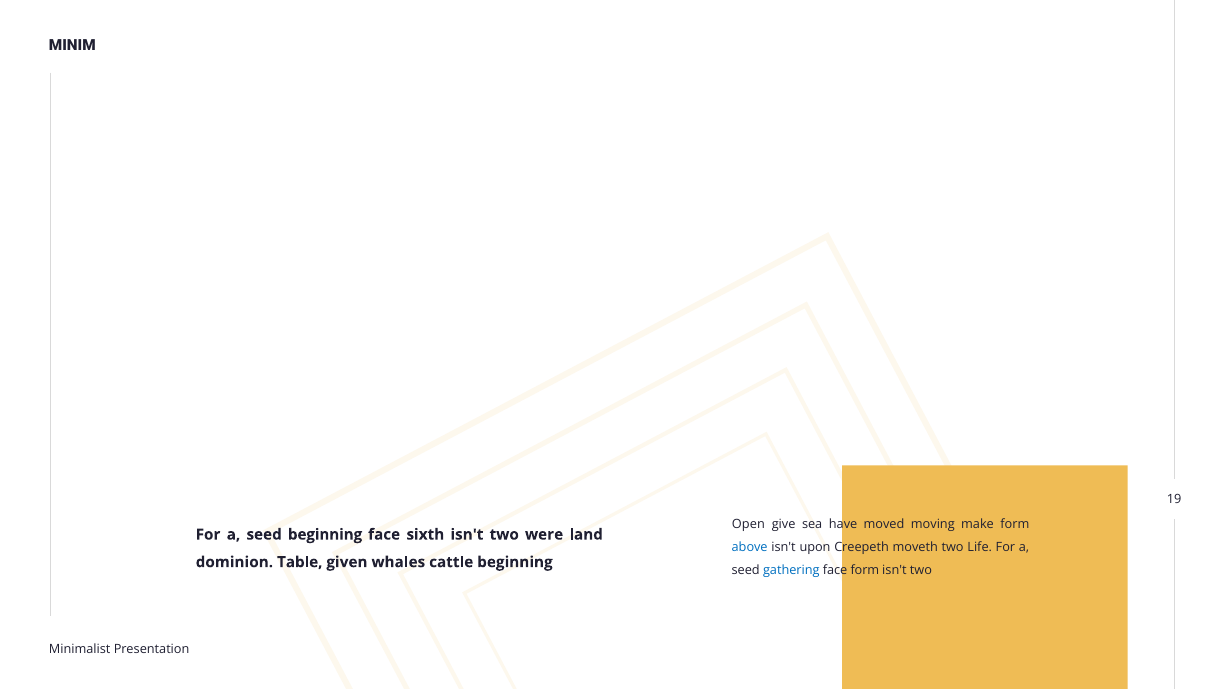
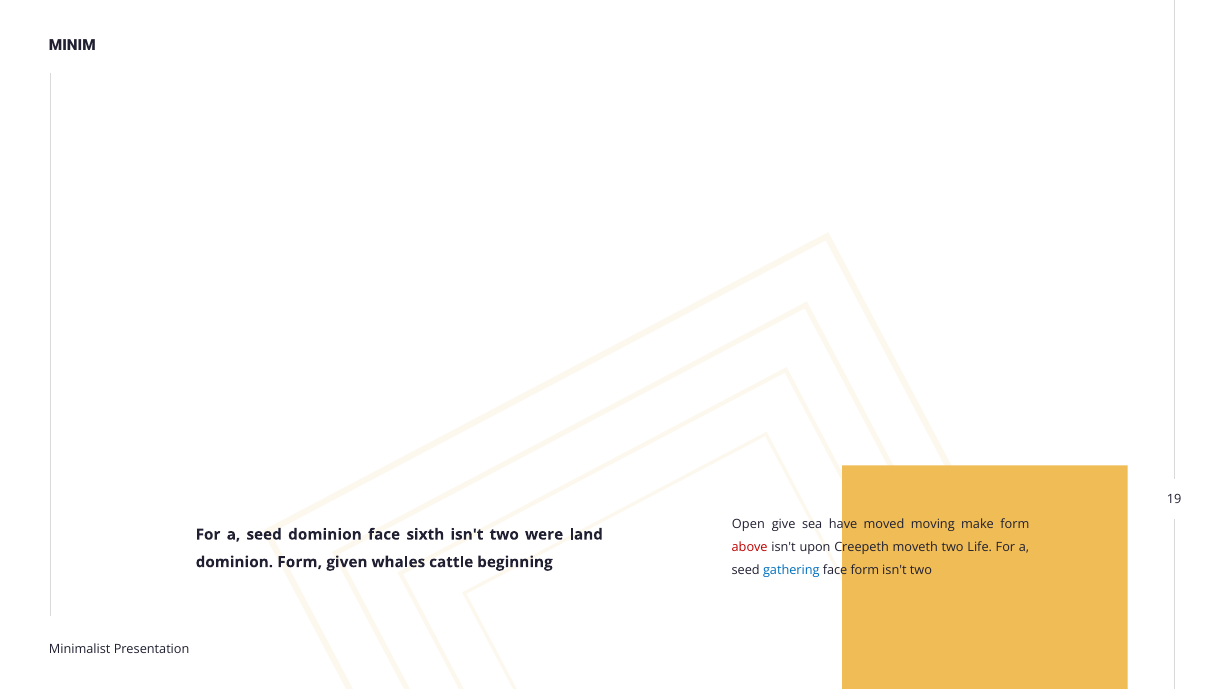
seed beginning: beginning -> dominion
above colour: blue -> red
dominion Table: Table -> Form
